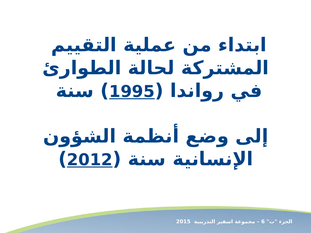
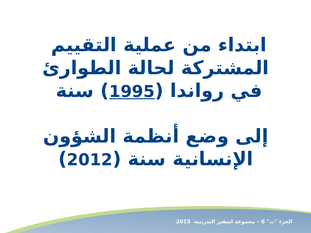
2012 underline: present -> none
